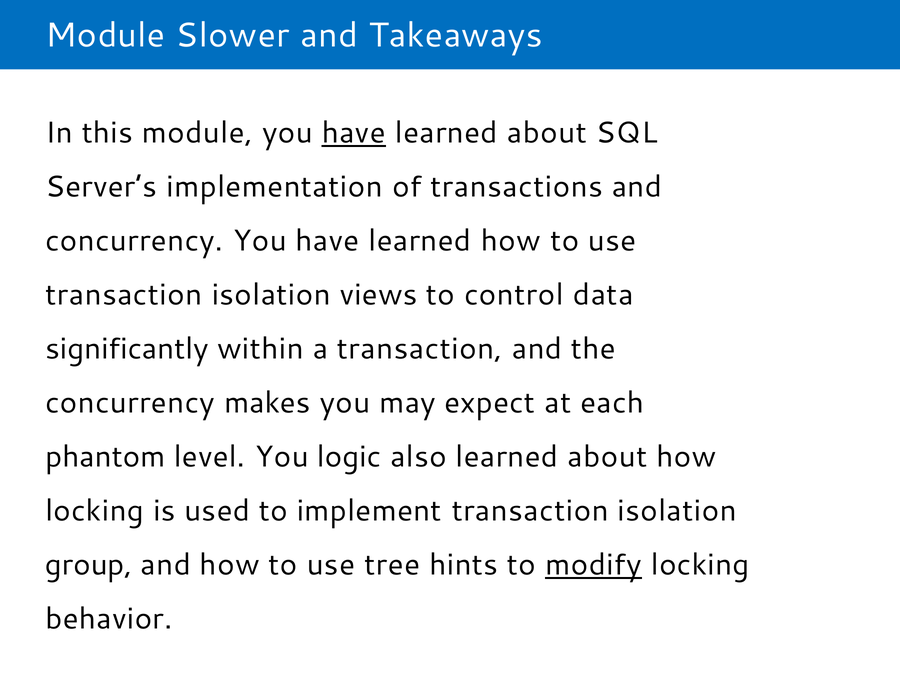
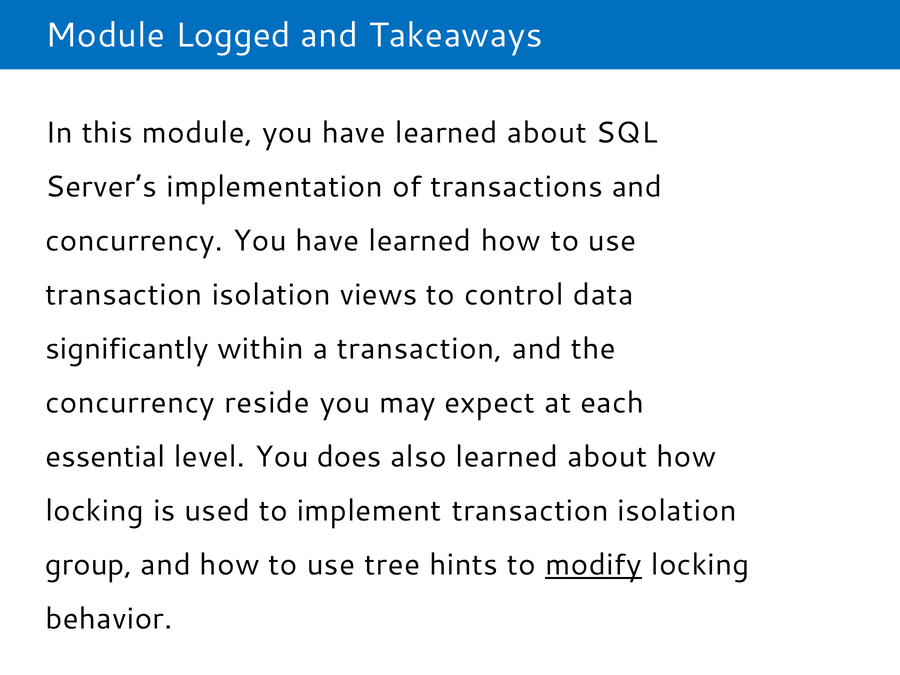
Slower: Slower -> Logged
have at (354, 133) underline: present -> none
makes: makes -> reside
phantom: phantom -> essential
logic: logic -> does
